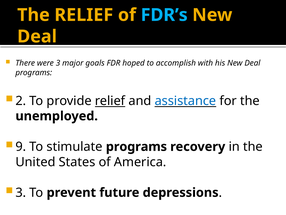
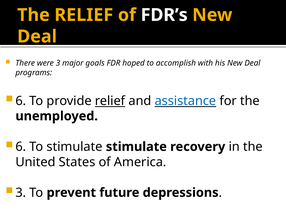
FDR’s colour: light blue -> white
2 at (21, 101): 2 -> 6
9 at (21, 146): 9 -> 6
stimulate programs: programs -> stimulate
